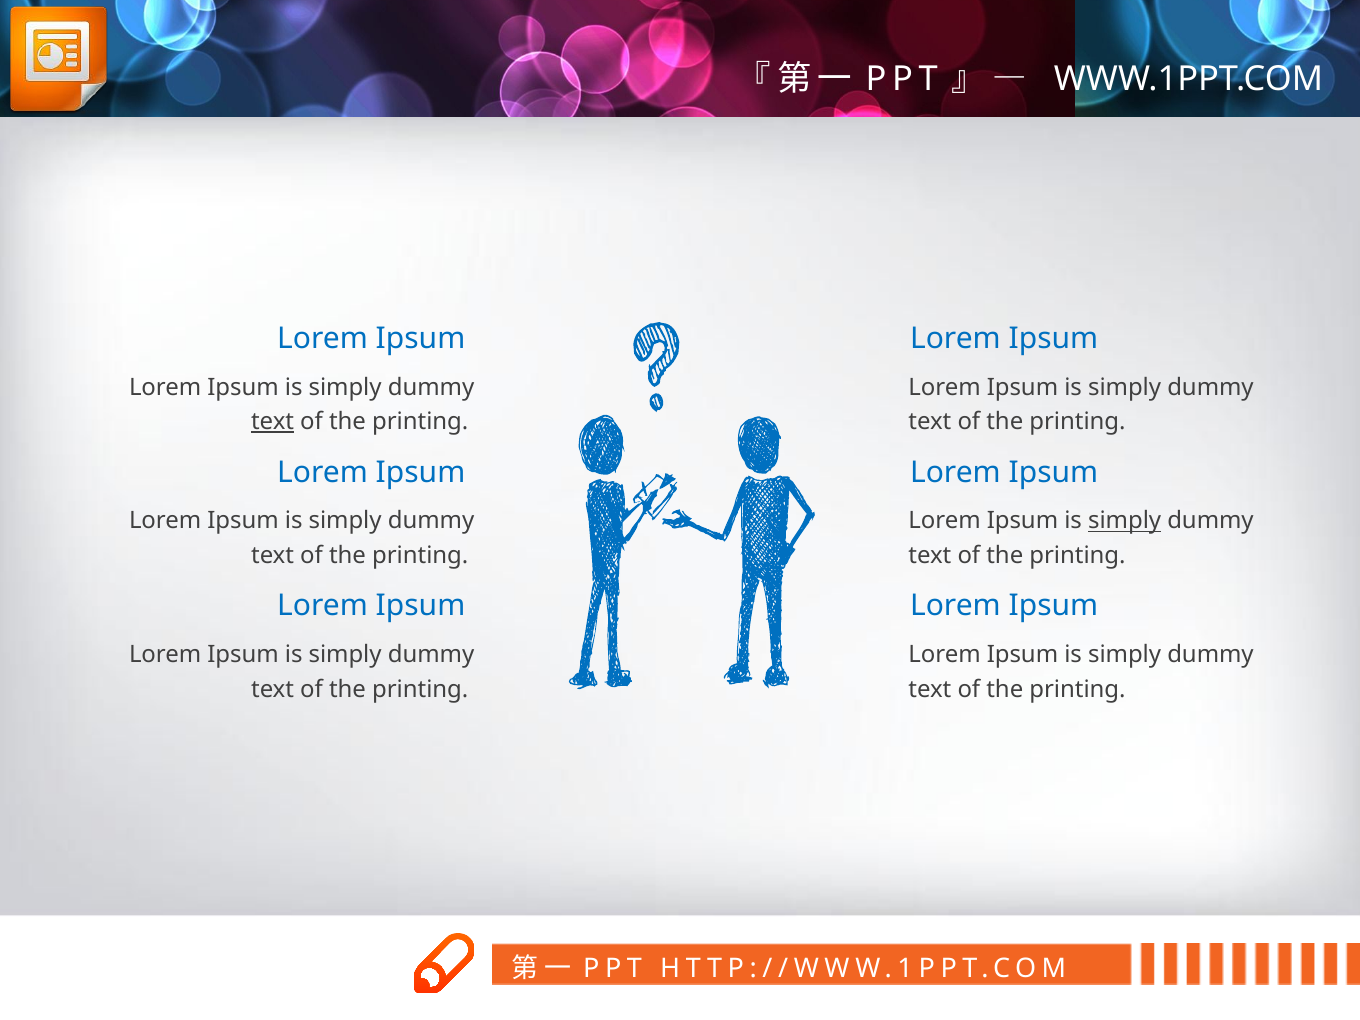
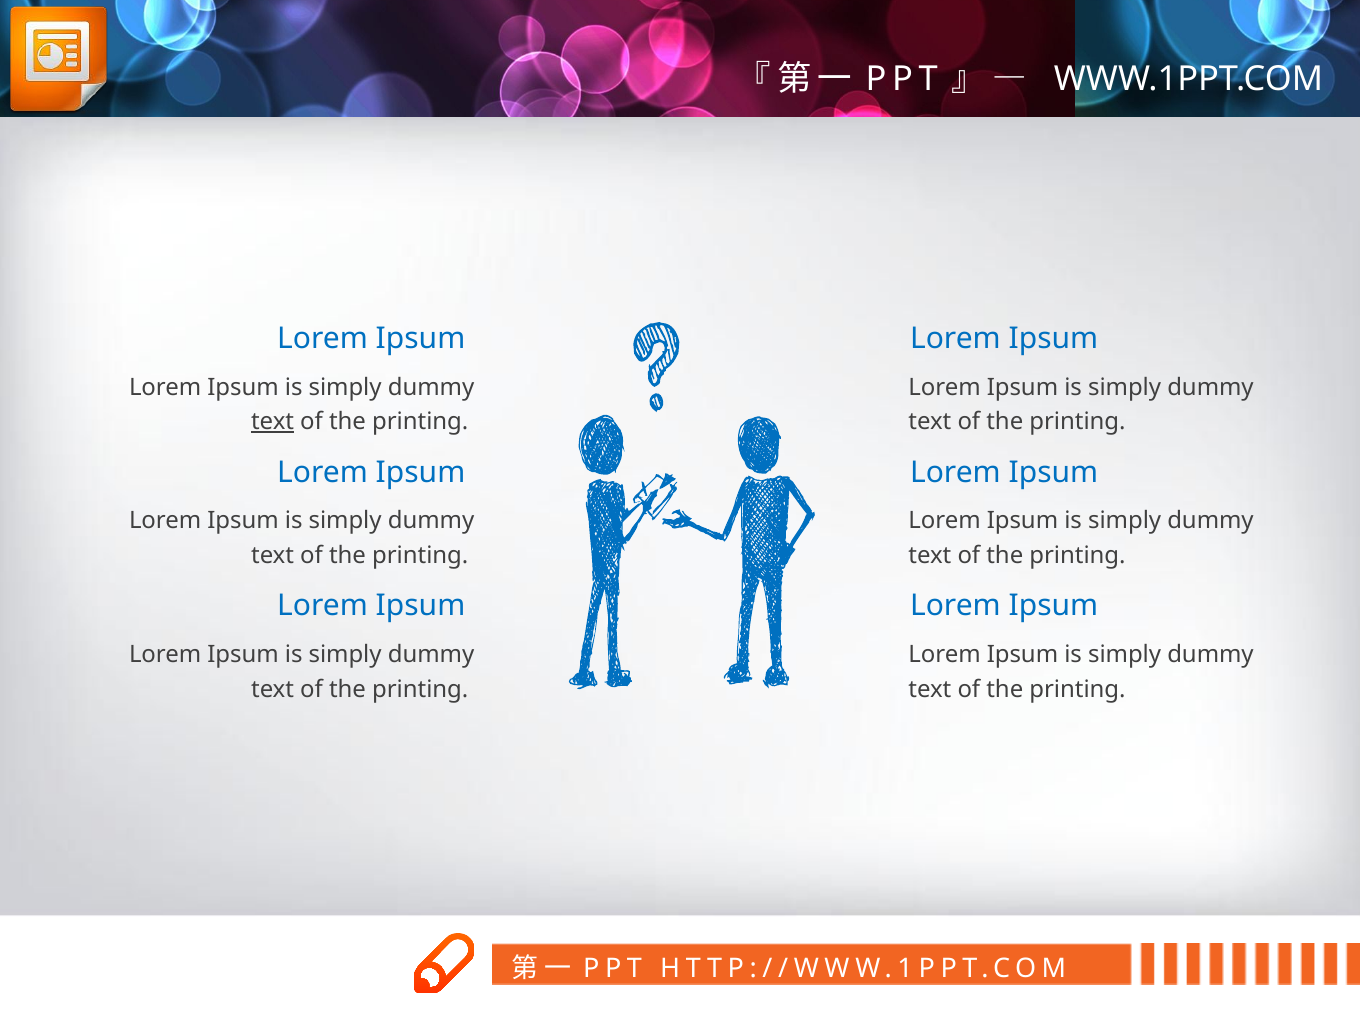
simply at (1125, 521) underline: present -> none
